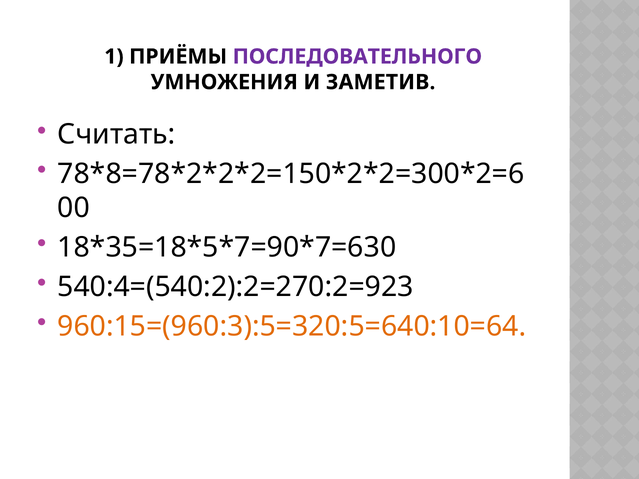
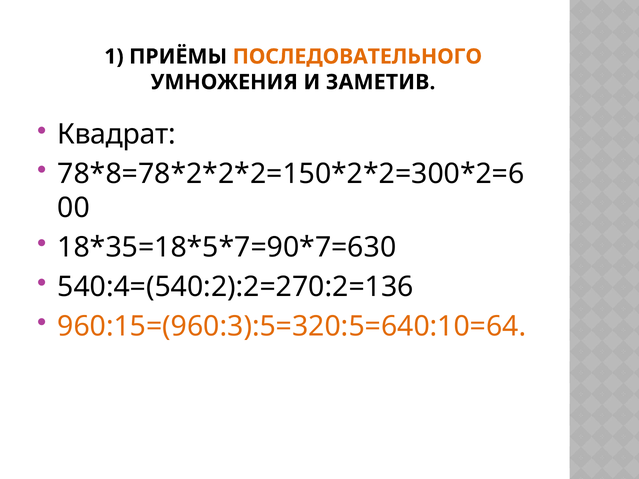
ПОСЛЕДОВАТЕЛЬНОГО colour: purple -> orange
Считать: Считать -> Квадрат
540:4=(540:2):2=270:2=923: 540:4=(540:2):2=270:2=923 -> 540:4=(540:2):2=270:2=136
